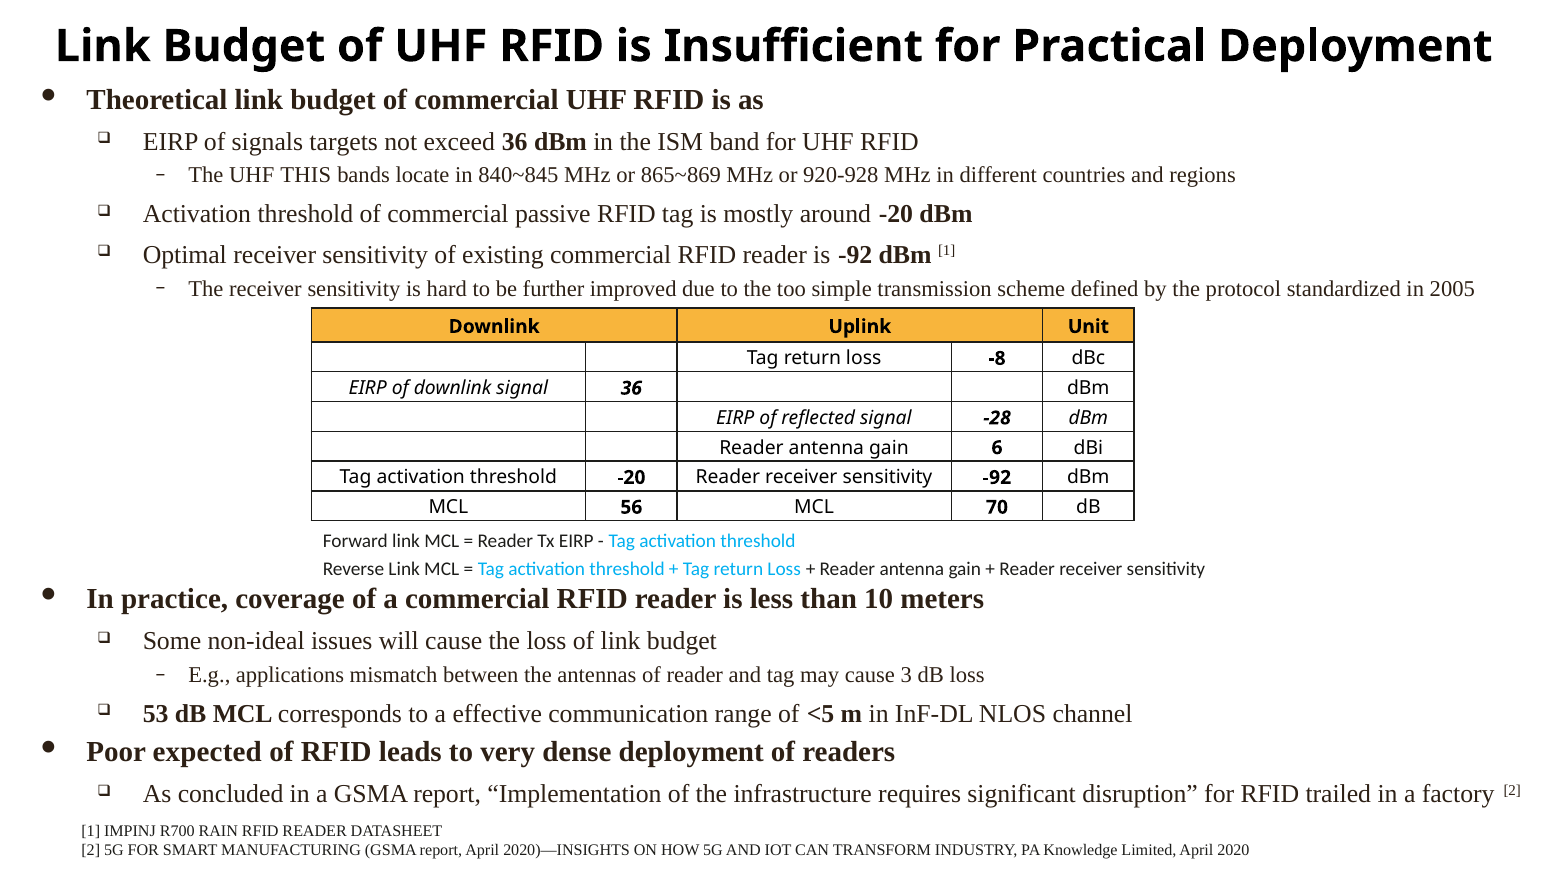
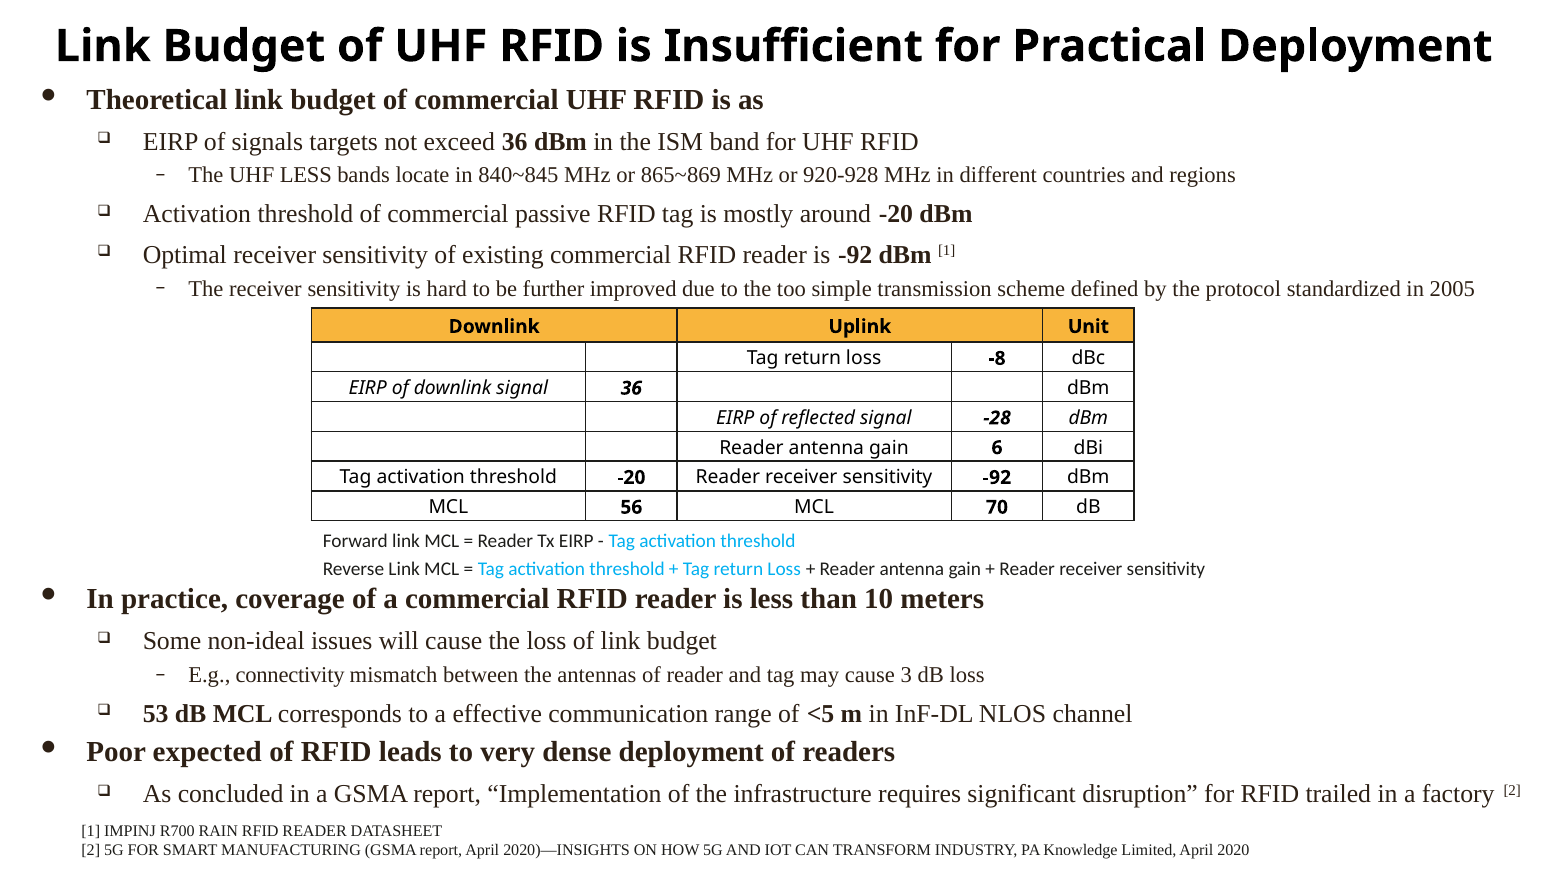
UHF THIS: THIS -> LESS
applications: applications -> connectivity
